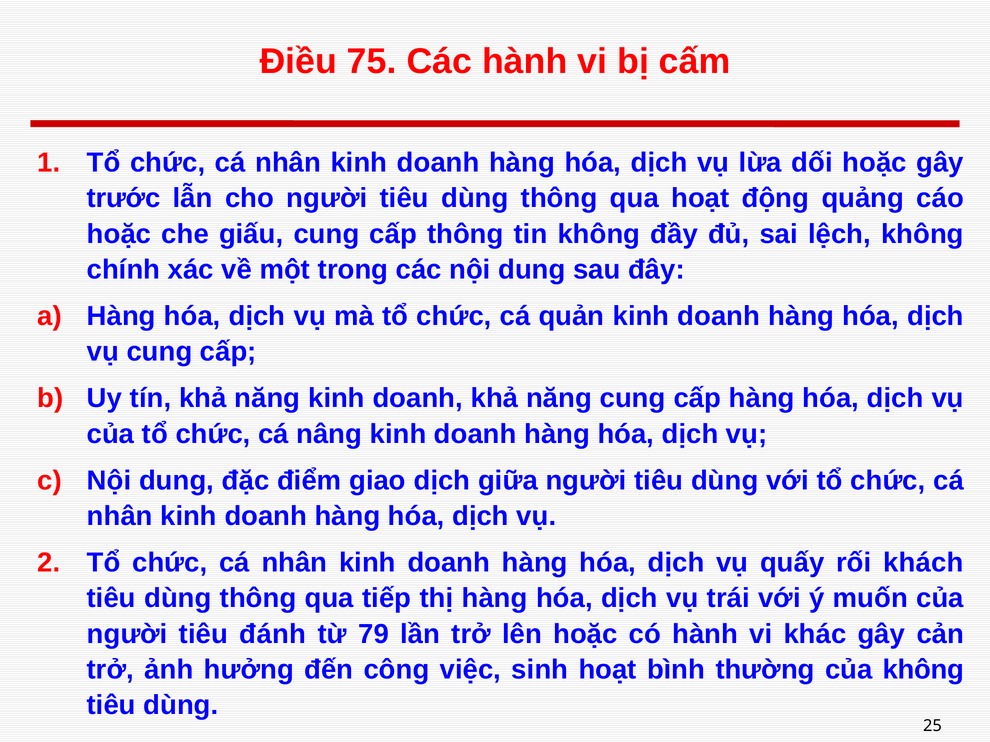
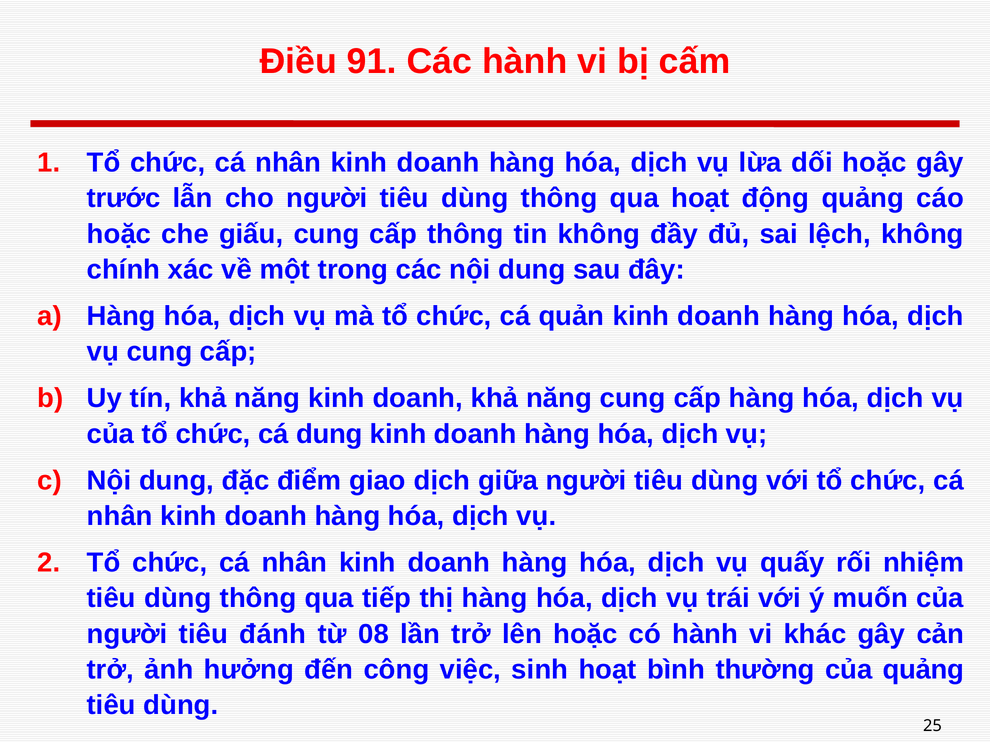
75: 75 -> 91
cá nâng: nâng -> dung
khách: khách -> nhiệm
79: 79 -> 08
của không: không -> quảng
